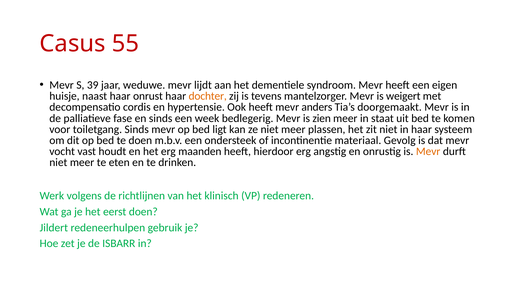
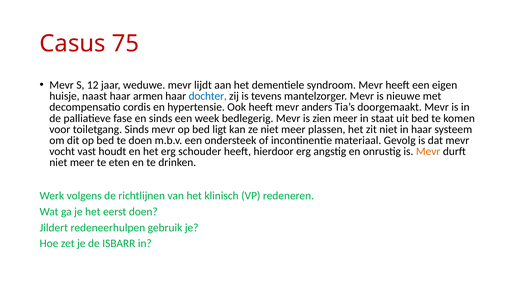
55: 55 -> 75
39: 39 -> 12
onrust: onrust -> armen
dochter colour: orange -> blue
weigert: weigert -> nieuwe
maanden: maanden -> schouder
